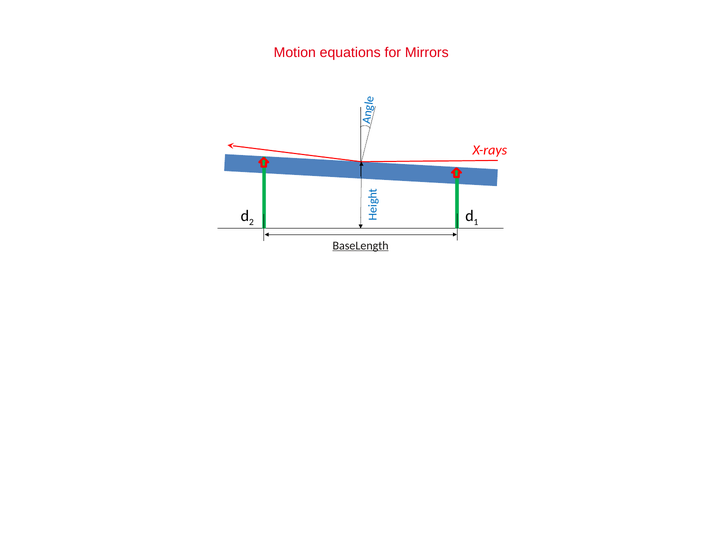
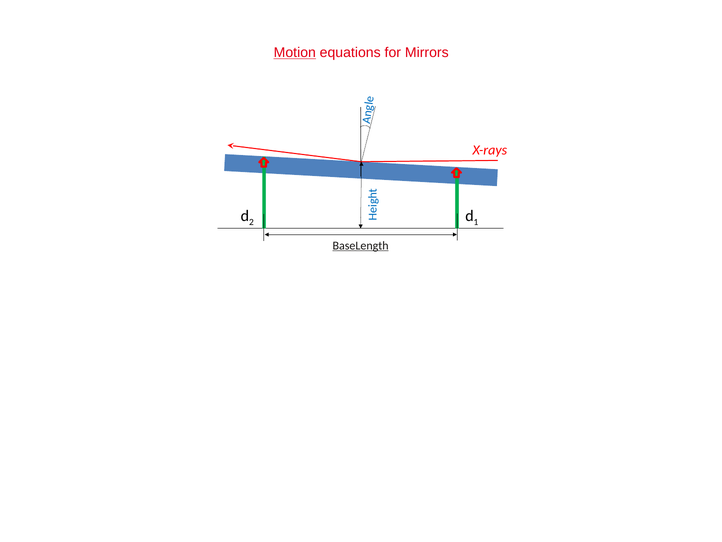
Motion underline: none -> present
